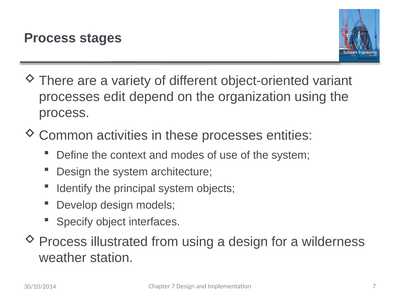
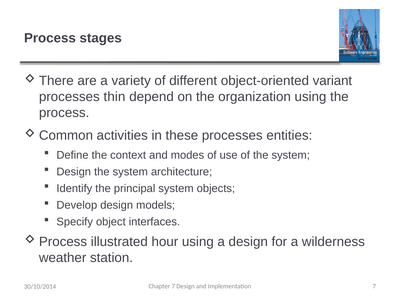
edit: edit -> thin
from: from -> hour
